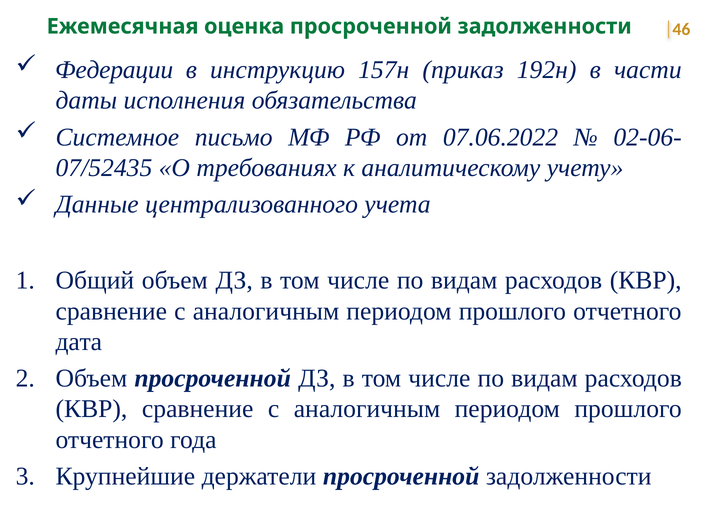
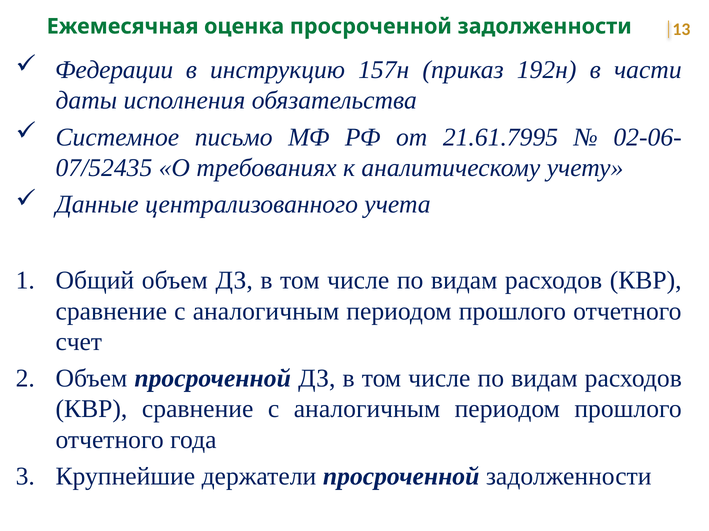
46: 46 -> 13
07.06.2022: 07.06.2022 -> 21.61.7995
дата: дата -> счет
